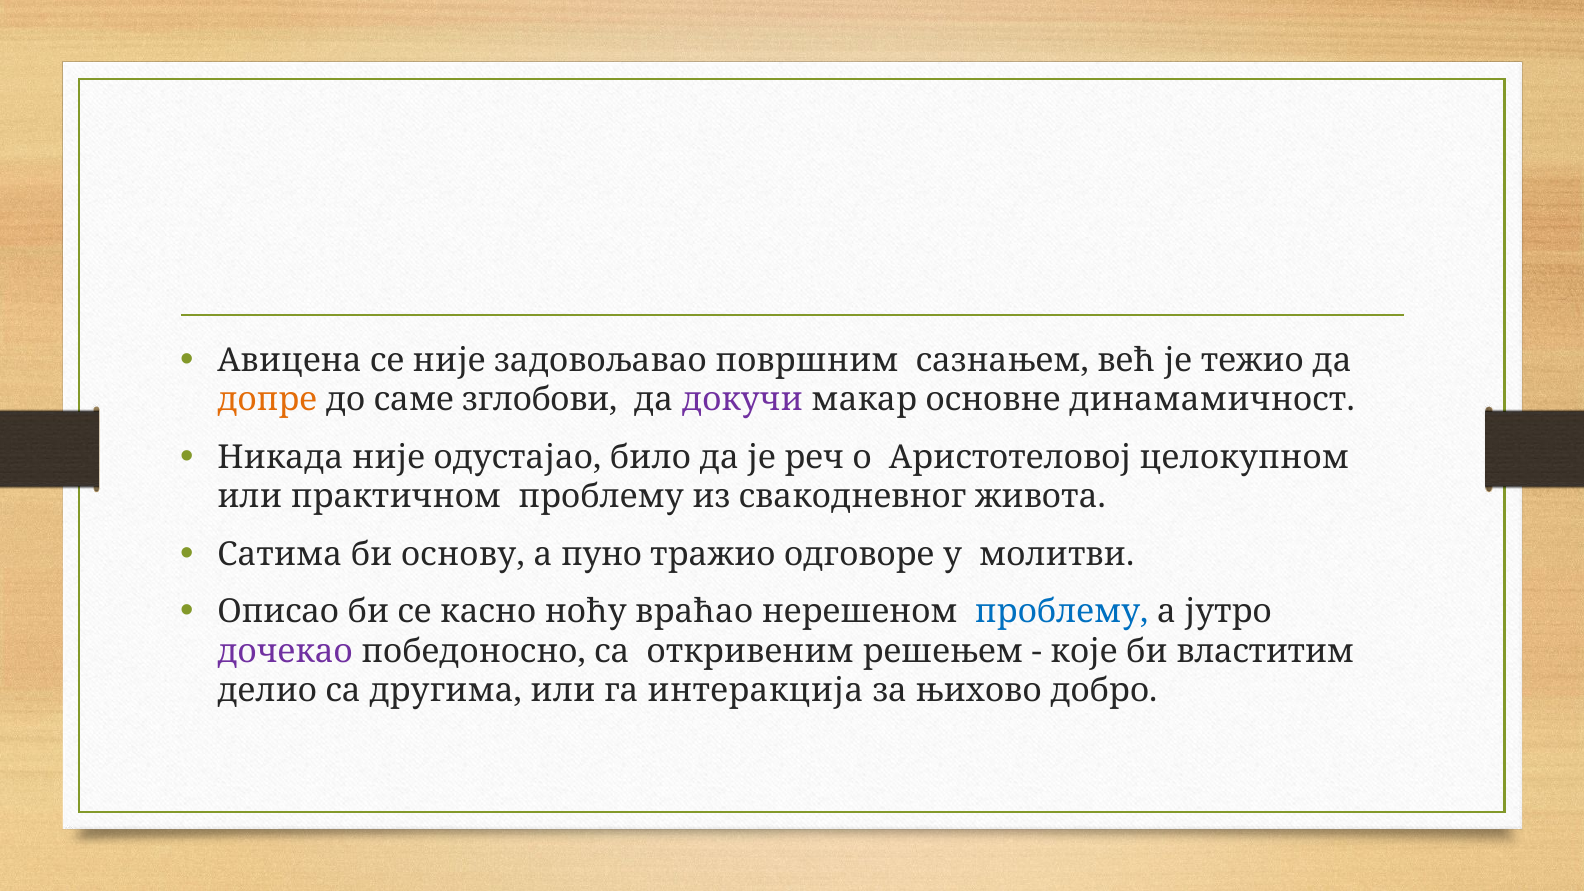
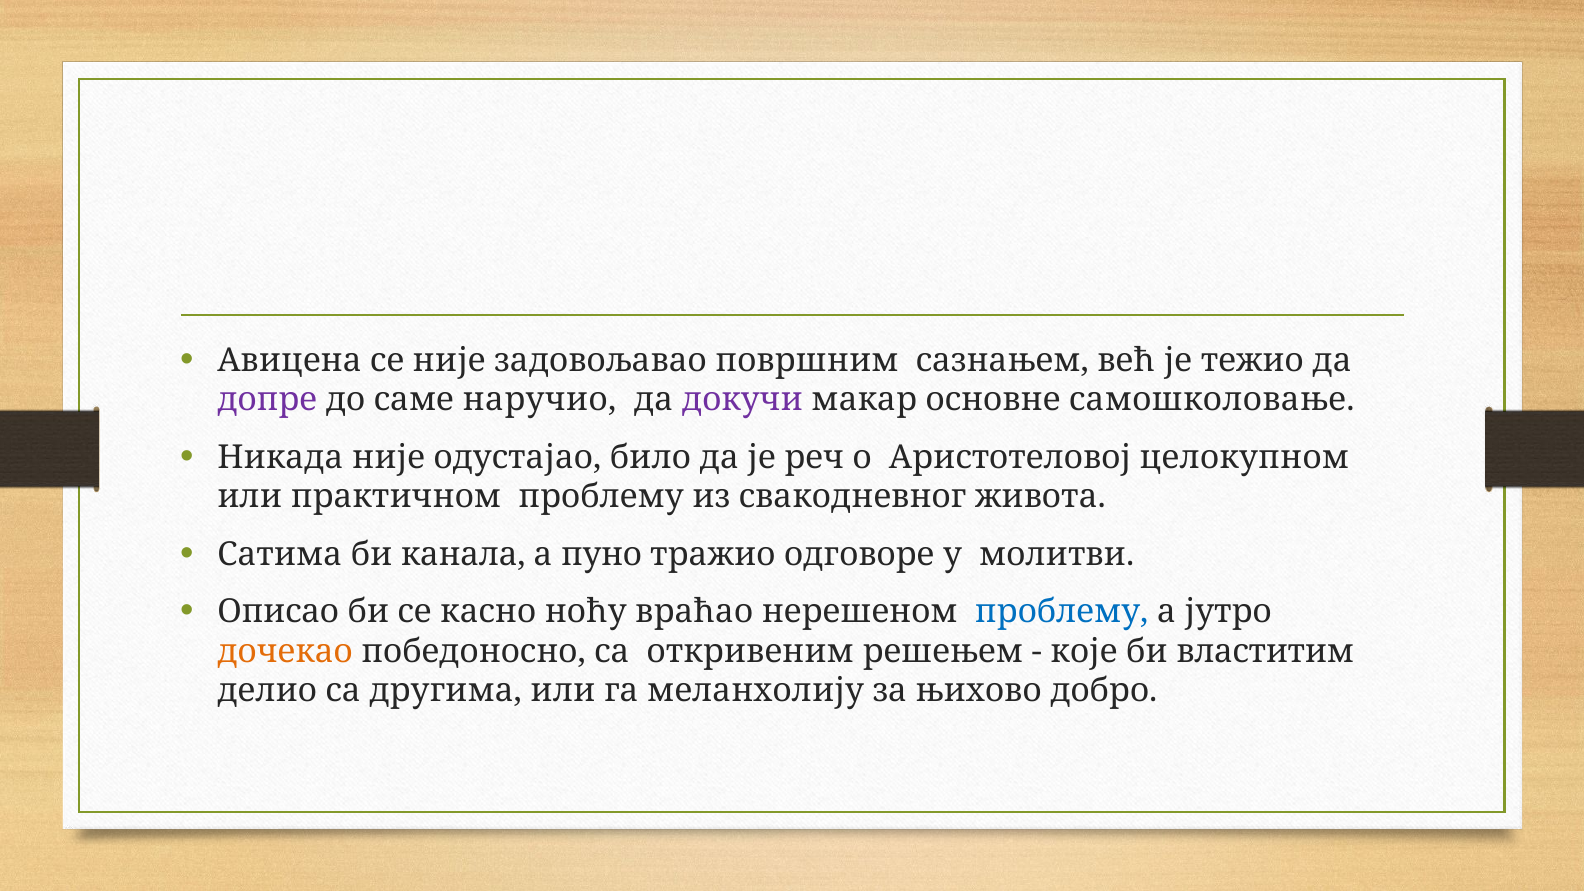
допре colour: orange -> purple
зглобови: зглобови -> наручио
динамамичност: динамамичност -> самошколовање
основу: основу -> канала
дочекао colour: purple -> orange
интеракција: интеракција -> меланхолију
